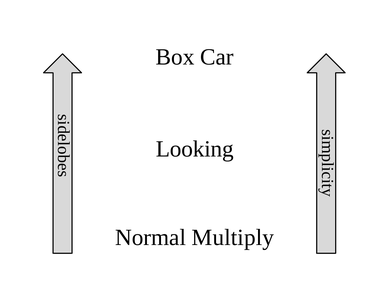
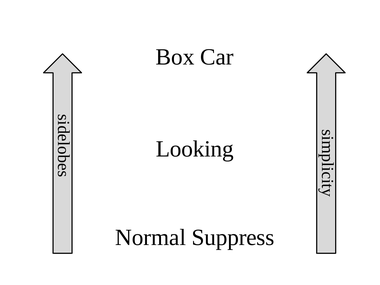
Multiply: Multiply -> Suppress
